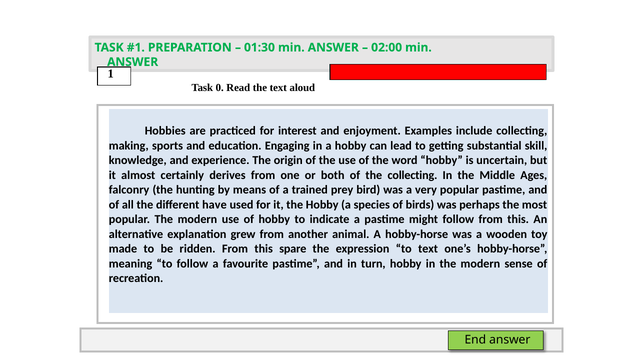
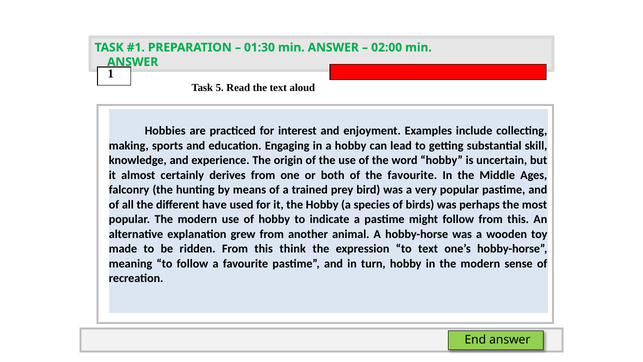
0: 0 -> 5
the collecting: collecting -> favourite
spare: spare -> think
